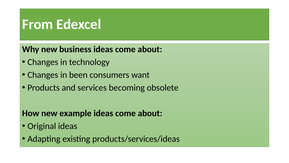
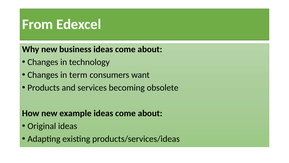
been: been -> term
